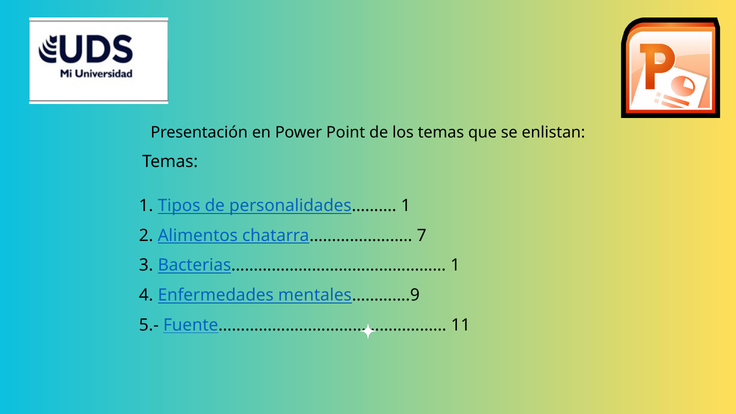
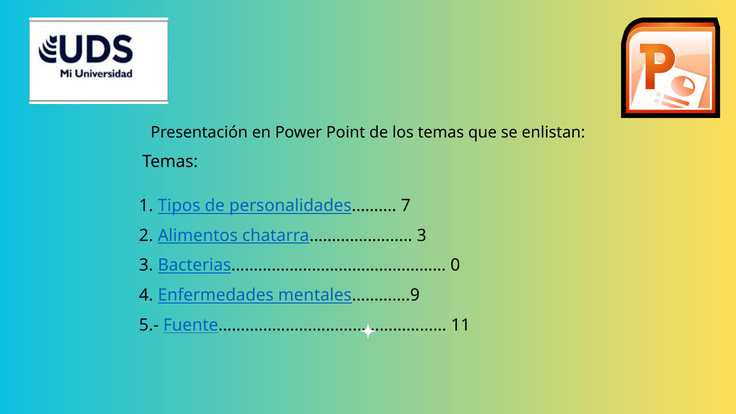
personalidades……… 1: 1 -> 7
chatarra………………… 7: 7 -> 3
Bacterias………………………………………… 1: 1 -> 0
